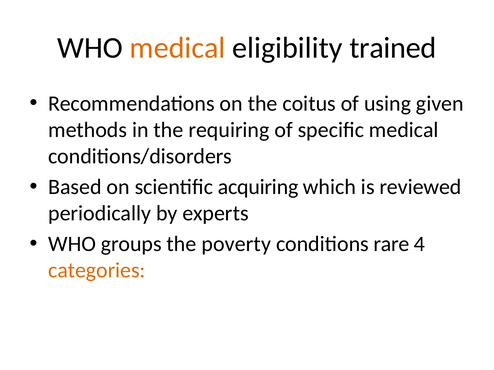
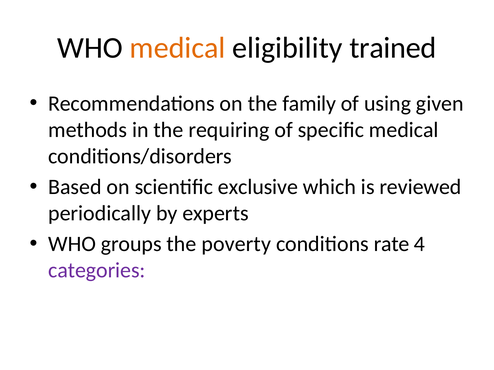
coitus: coitus -> family
acquiring: acquiring -> exclusive
rare: rare -> rate
categories colour: orange -> purple
